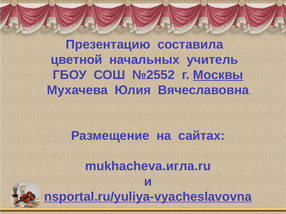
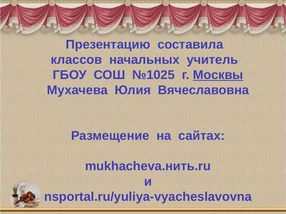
цветной: цветной -> классов
№2552: №2552 -> №1025
mukhacheva.игла.ru: mukhacheva.игла.ru -> mukhacheva.нить.ru
nsportal.ru/yuliya-vyacheslavovna underline: present -> none
